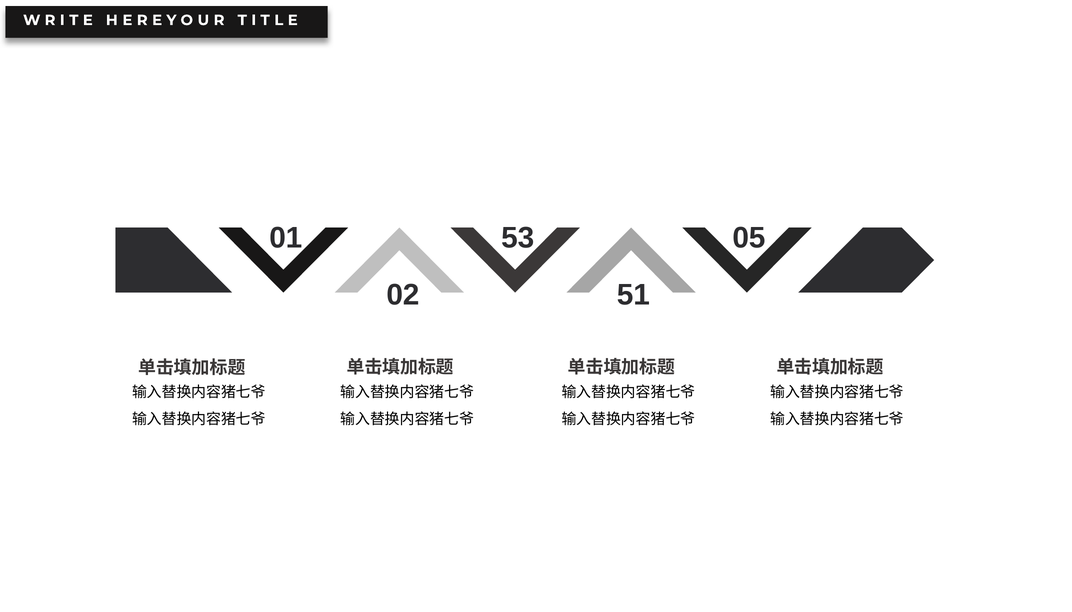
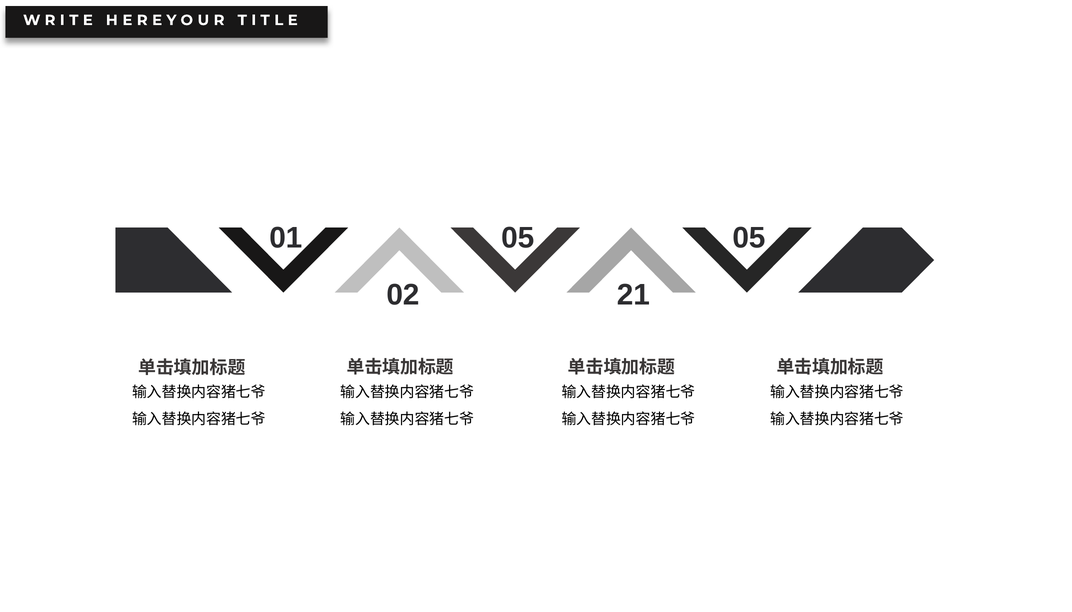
01 53: 53 -> 05
51: 51 -> 21
